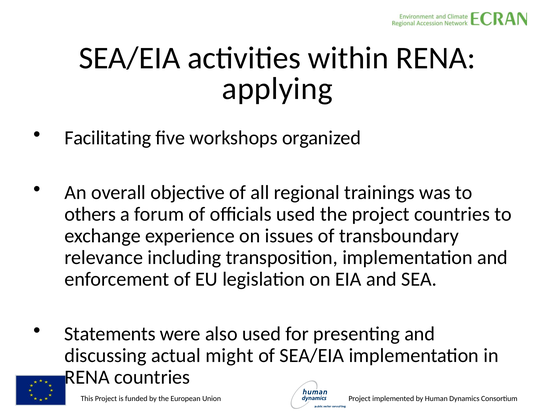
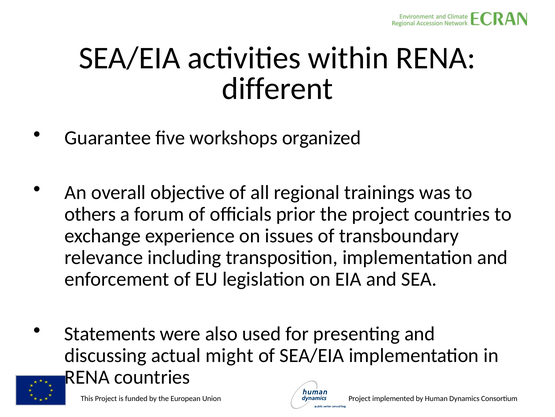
applying: applying -> different
Facilitating: Facilitating -> Guarantee
officials used: used -> prior
